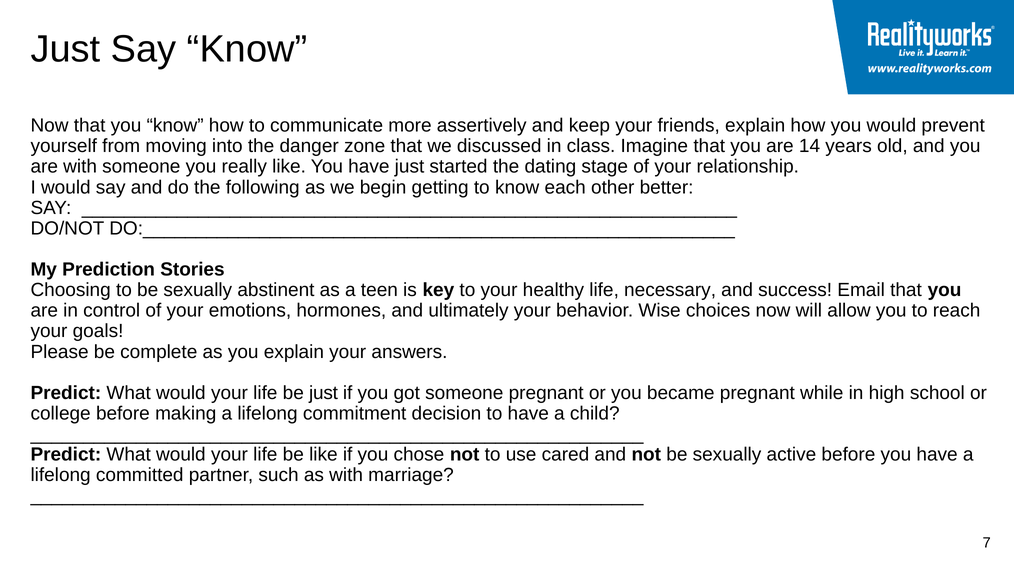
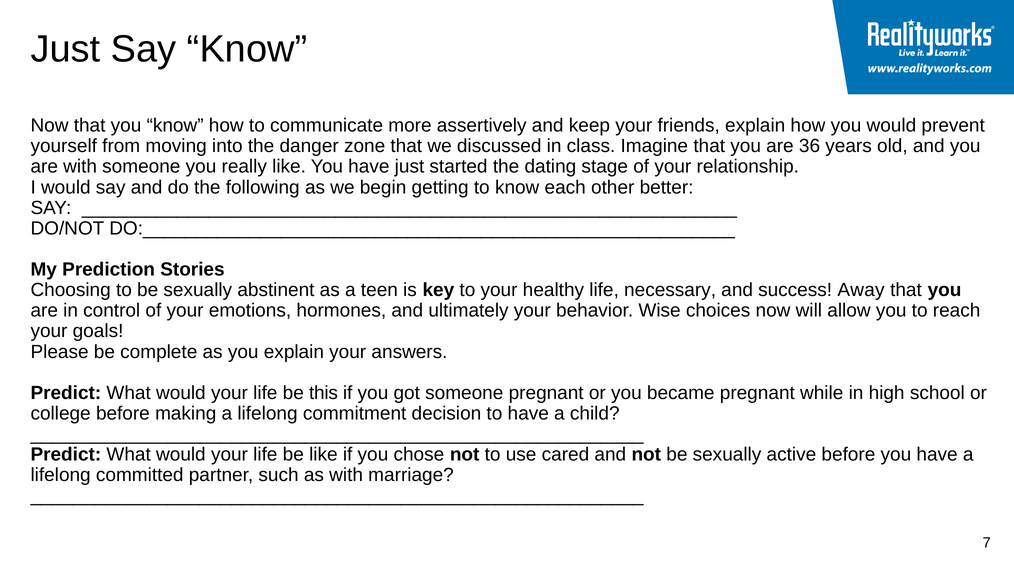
14: 14 -> 36
Email: Email -> Away
be just: just -> this
